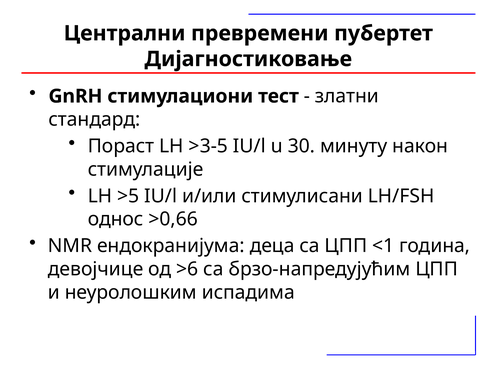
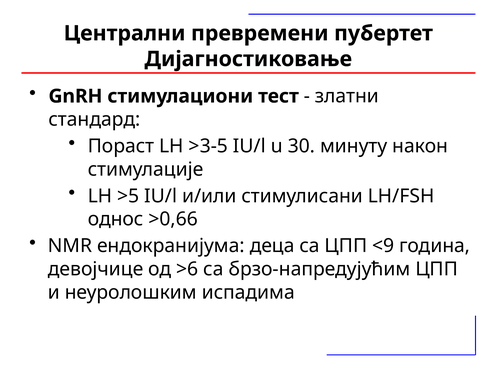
<1: <1 -> <9
